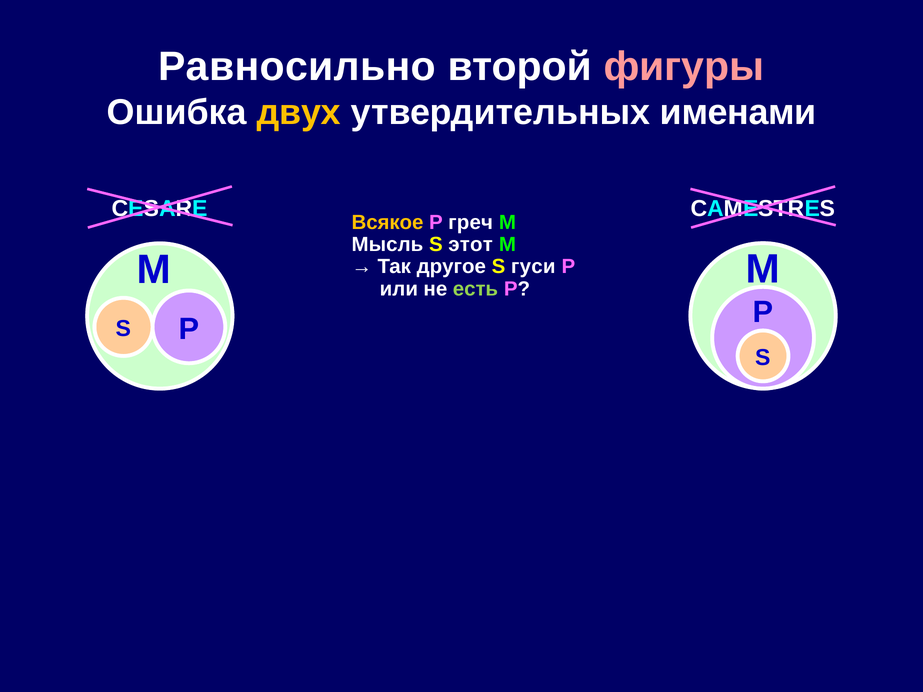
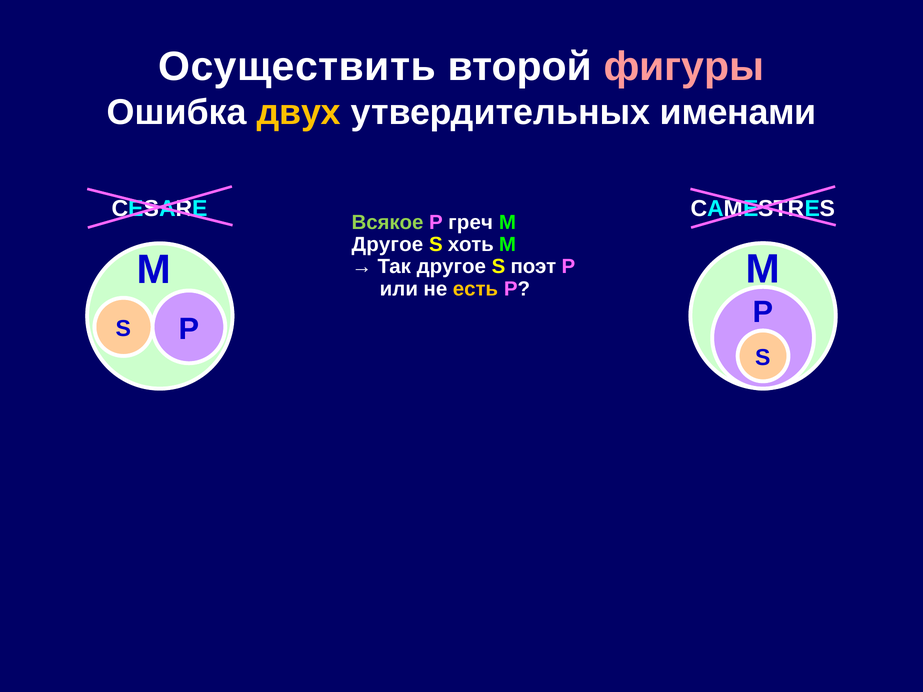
Равносильно: Равносильно -> Осуществить
Всякое colour: yellow -> light green
Мысль at (387, 245): Мысль -> Другое
этот: этот -> хоть
гуси: гуси -> поэт
есть colour: light green -> yellow
